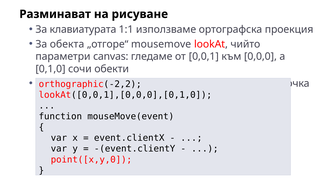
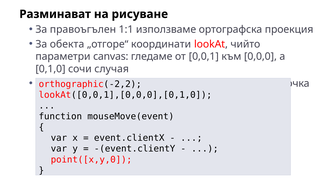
клавиатурата: клавиатурата -> правоъгълен
„отгоре“ mousemove: mousemove -> координати
обекти: обекти -> случая
